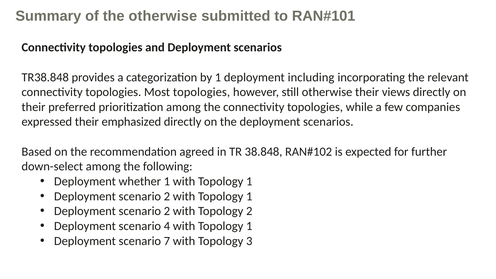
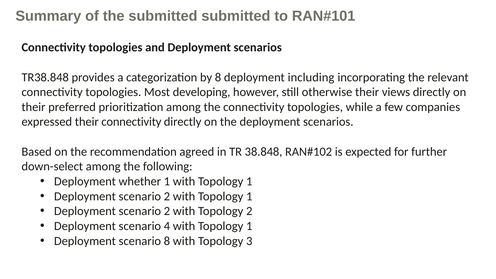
the otherwise: otherwise -> submitted
by 1: 1 -> 8
Most topologies: topologies -> developing
their emphasized: emphasized -> connectivity
scenario 7: 7 -> 8
